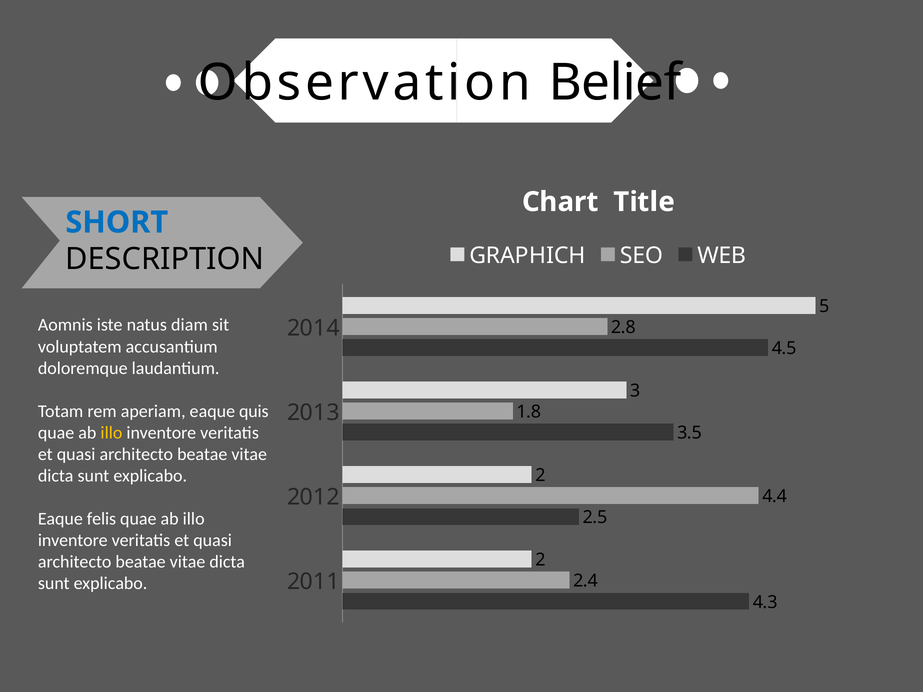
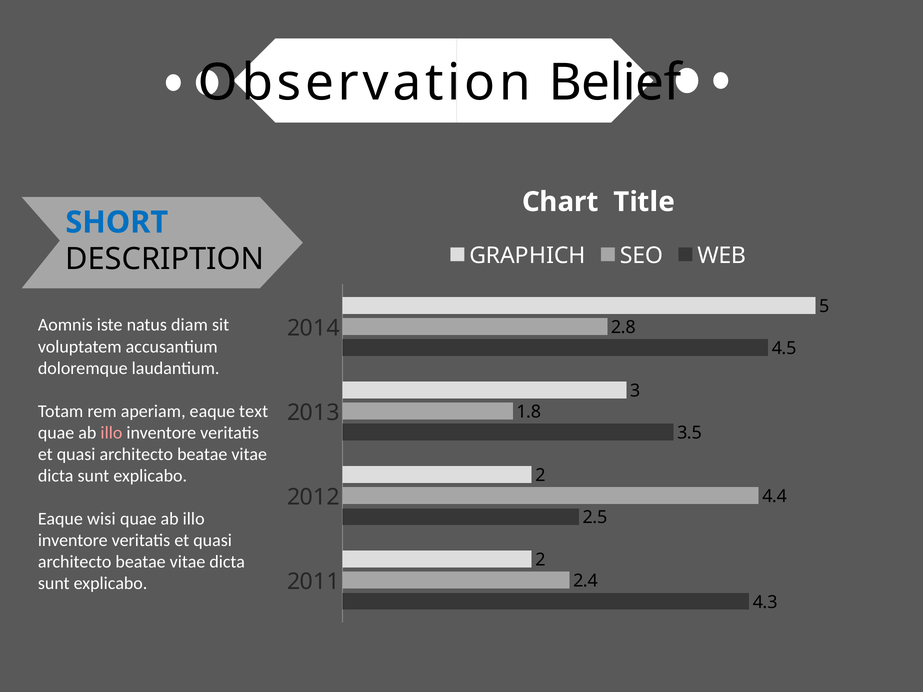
quis: quis -> text
illo at (111, 433) colour: yellow -> pink
felis: felis -> wisi
